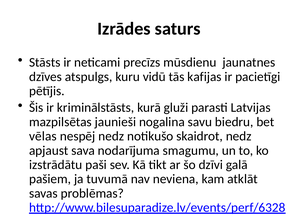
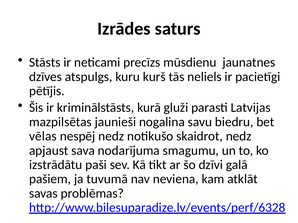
vidū: vidū -> kurš
kafijas: kafijas -> neliels
